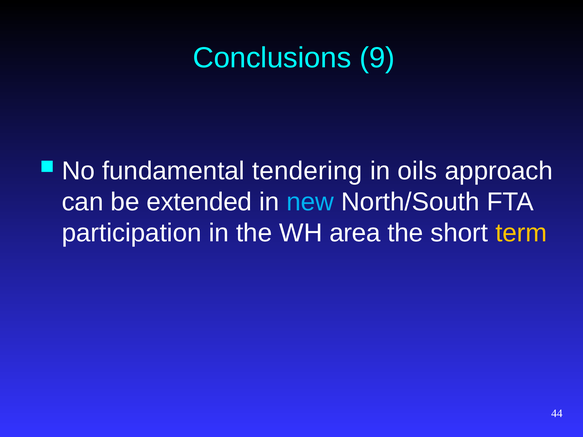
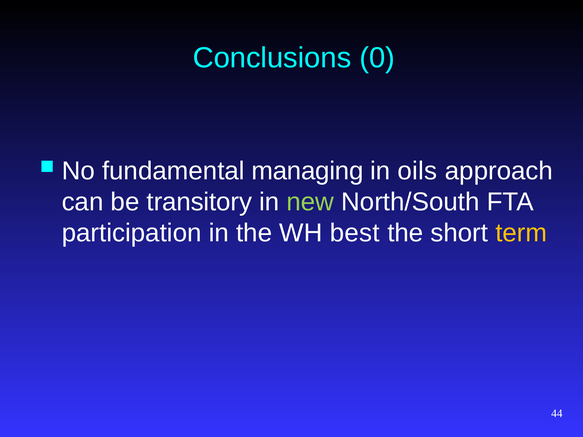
9: 9 -> 0
tendering: tendering -> managing
extended: extended -> transitory
new colour: light blue -> light green
area: area -> best
